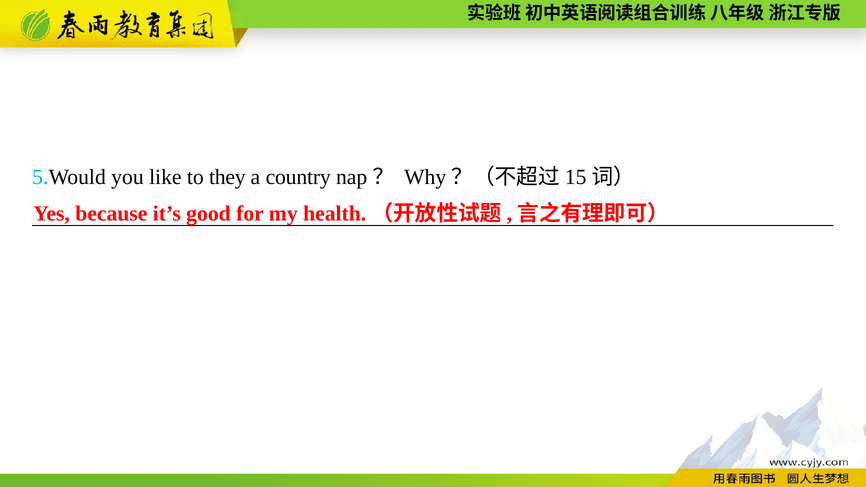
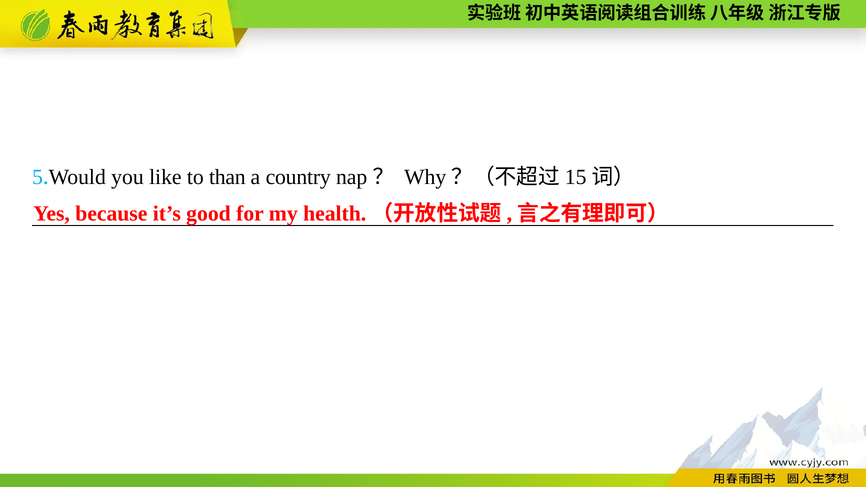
they: they -> than
